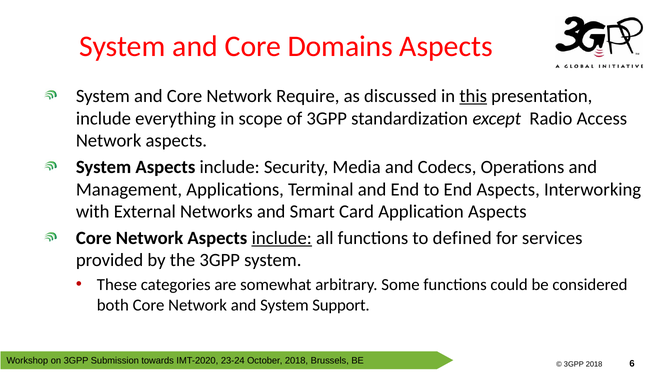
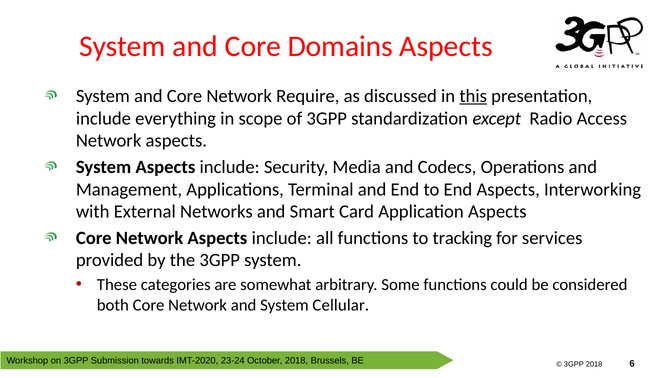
include at (282, 238) underline: present -> none
defined: defined -> tracking
Support: Support -> Cellular
